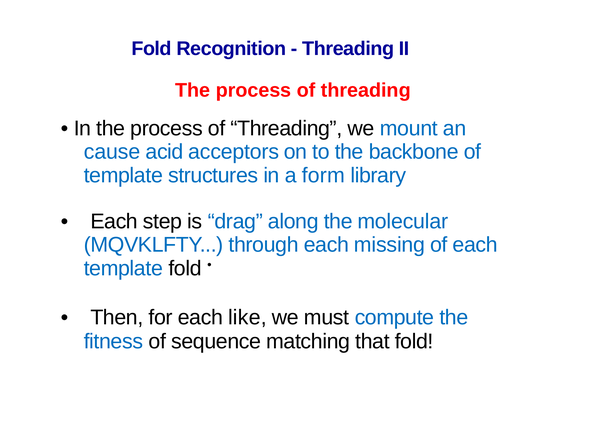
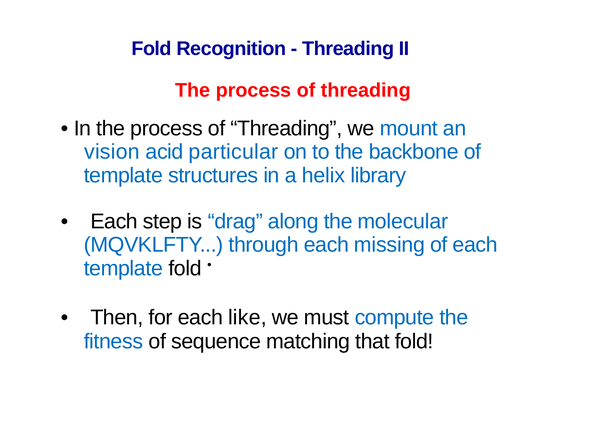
cause: cause -> vision
acceptors: acceptors -> particular
form: form -> helix
